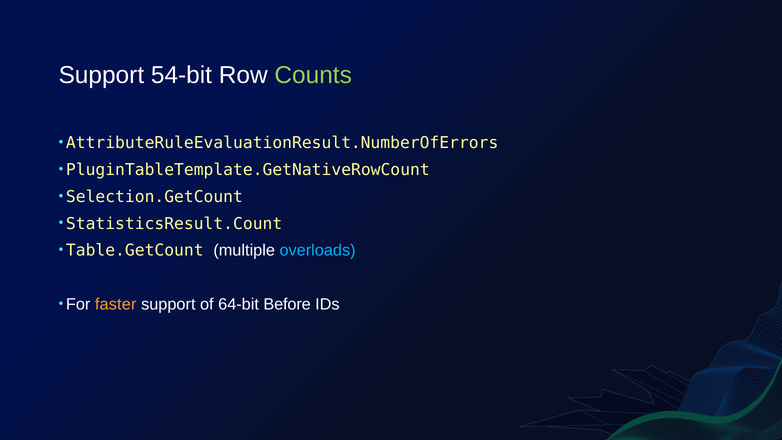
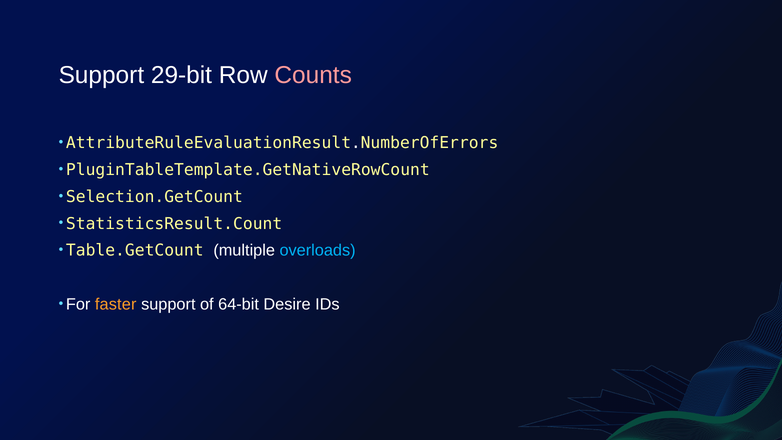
54-bit: 54-bit -> 29-bit
Counts colour: light green -> pink
Before: Before -> Desire
